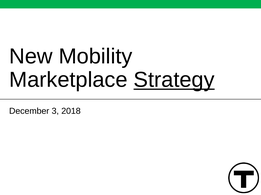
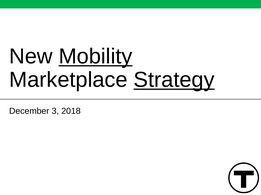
Mobility underline: none -> present
